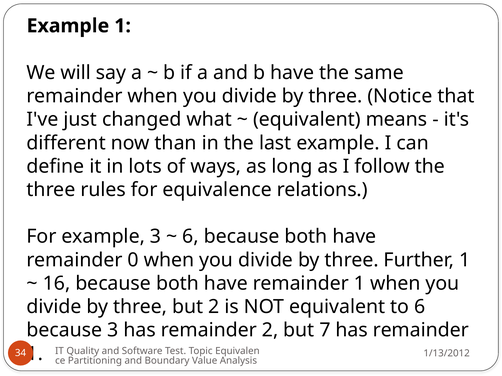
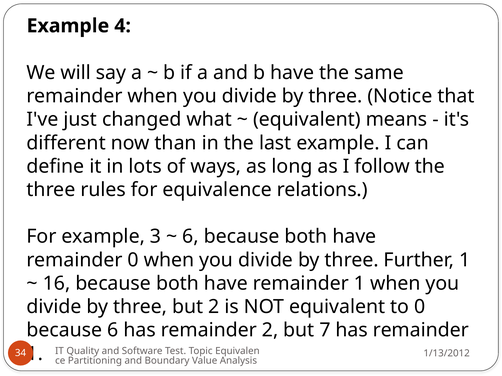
Example 1: 1 -> 4
to 6: 6 -> 0
because 3: 3 -> 6
